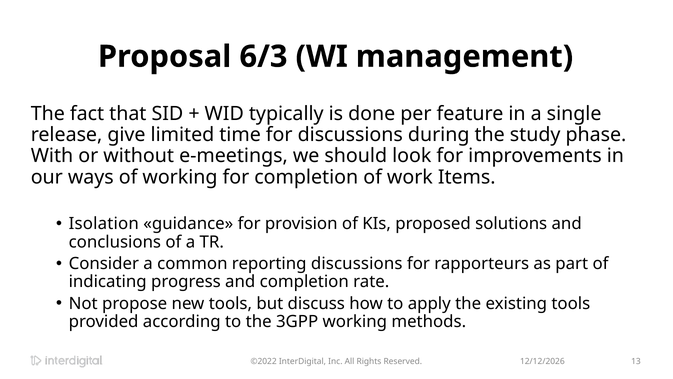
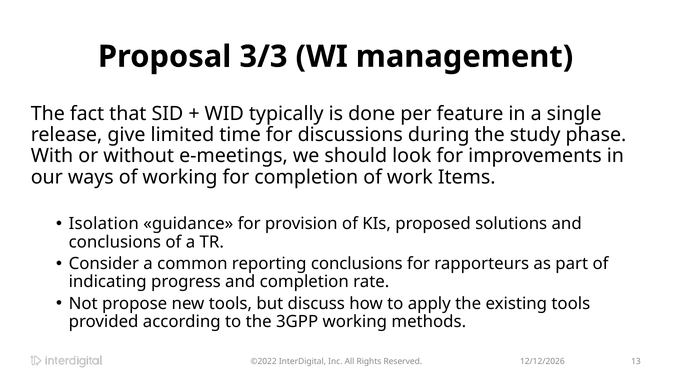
6/3: 6/3 -> 3/3
reporting discussions: discussions -> conclusions
